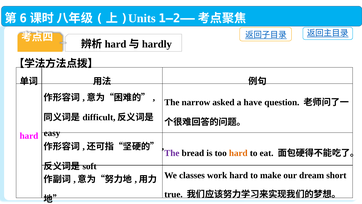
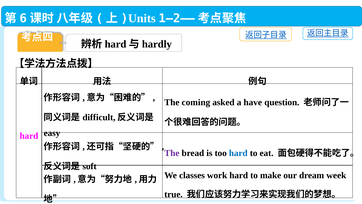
narrow: narrow -> coming
hard at (238, 153) colour: orange -> blue
short: short -> week
